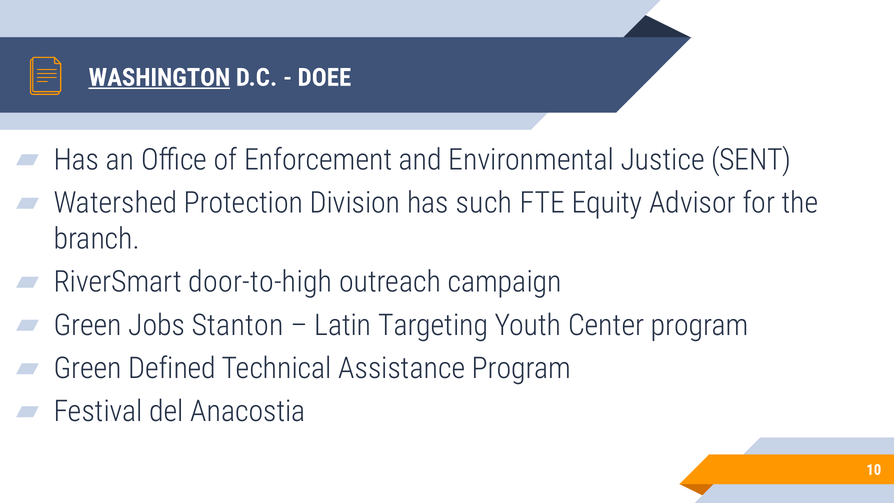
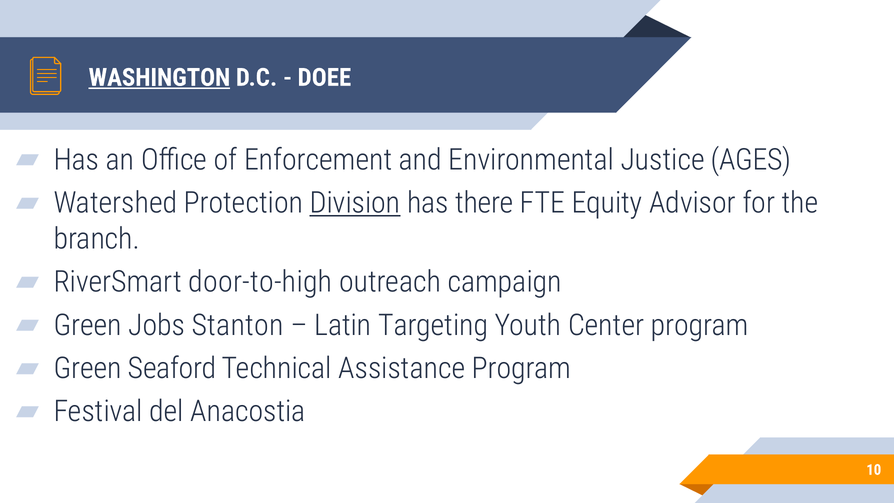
SENT: SENT -> AGES
Division underline: none -> present
such: such -> there
Defined: Defined -> Seaford
